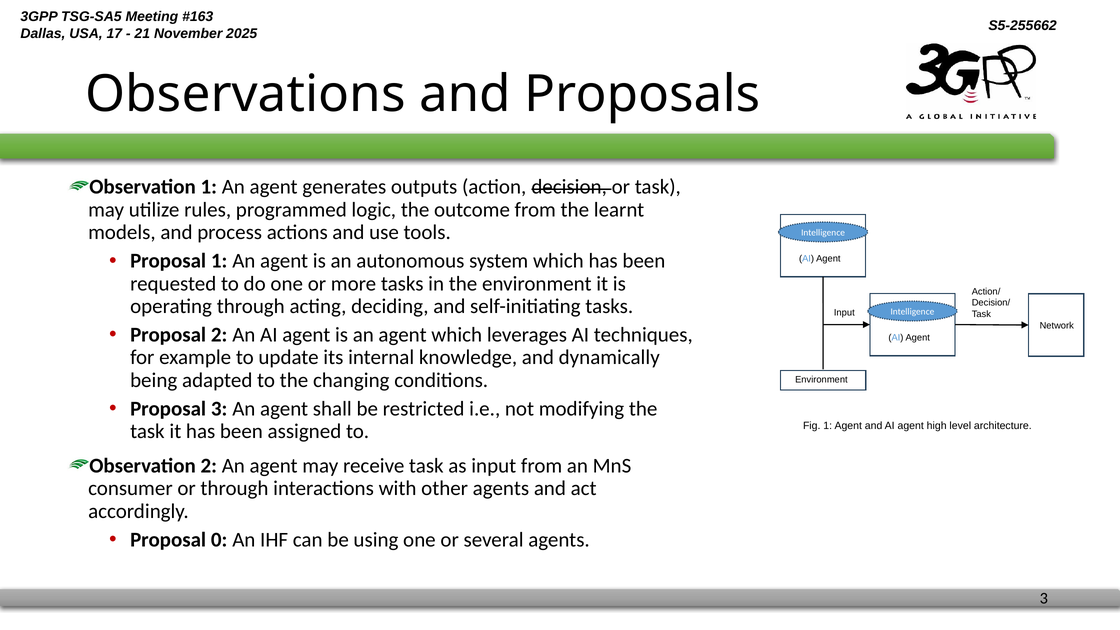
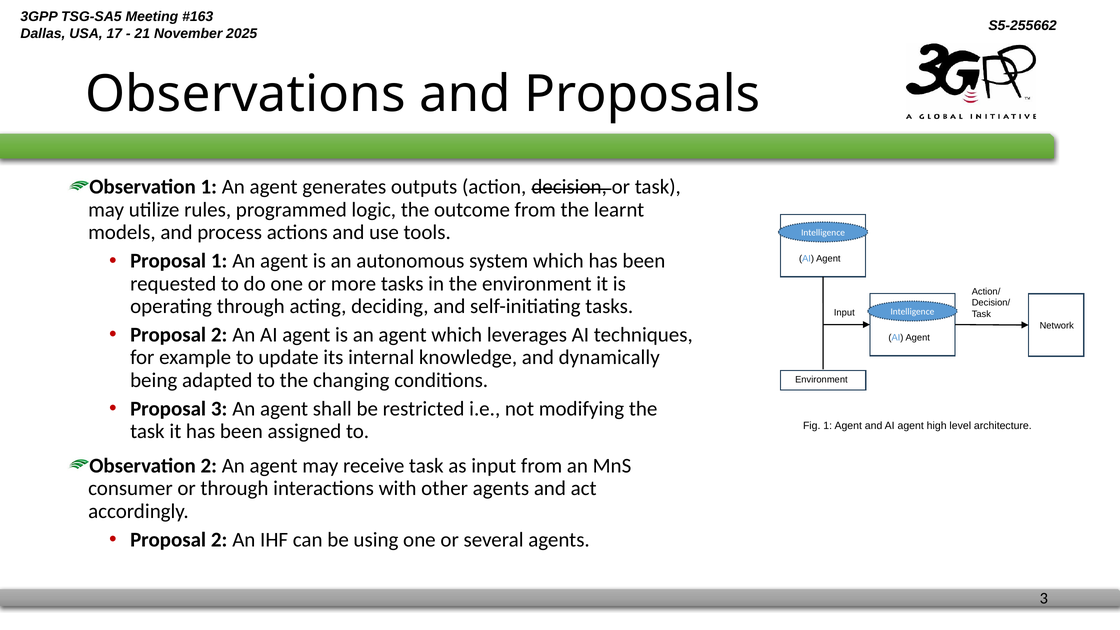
0 at (219, 540): 0 -> 2
